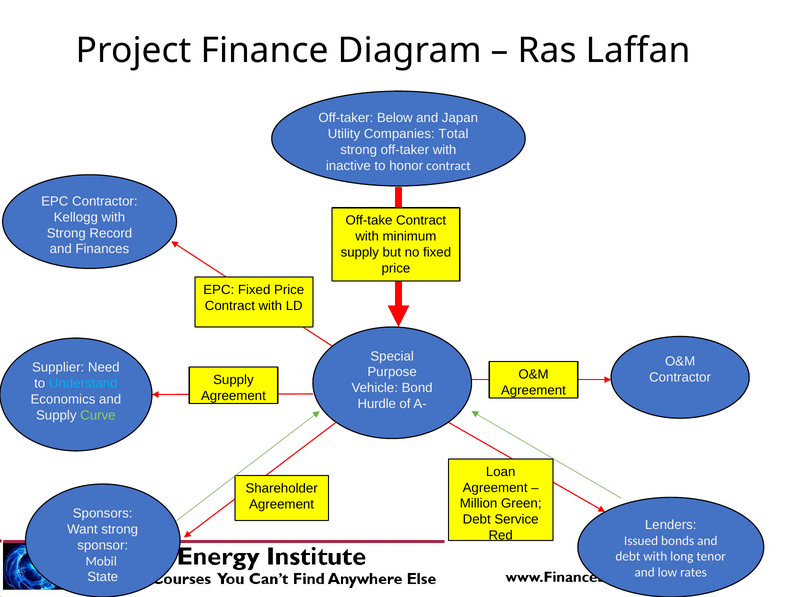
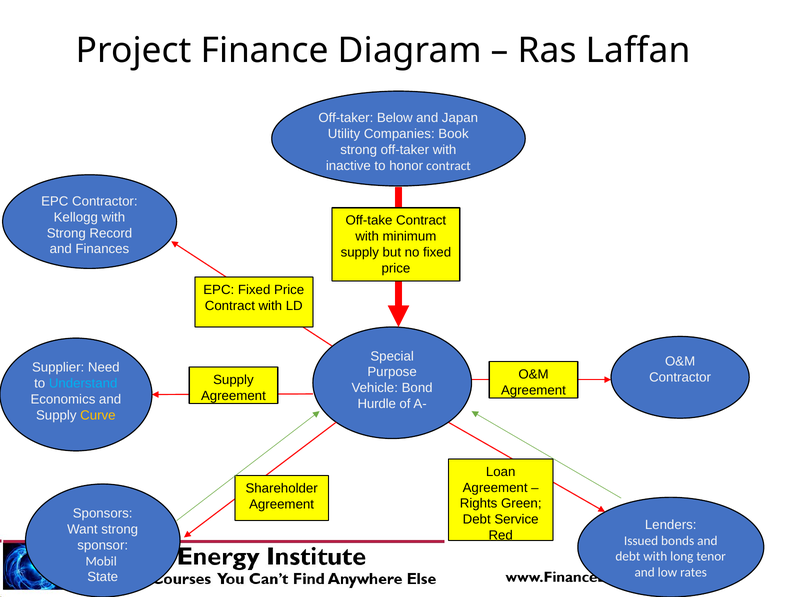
Total: Total -> Book
Curve colour: light green -> yellow
Million: Million -> Rights
